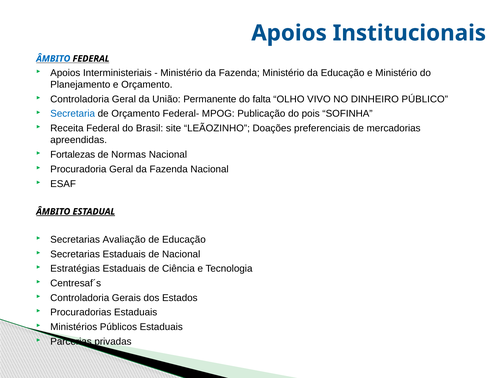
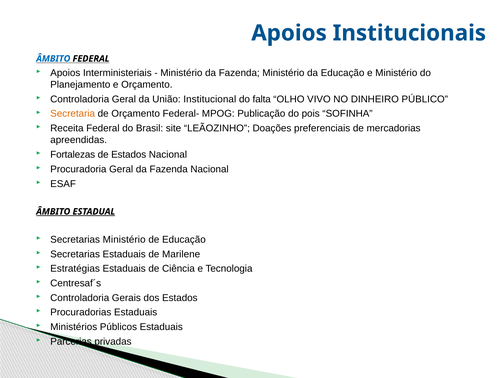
Permanente: Permanente -> Institucional
Secretaria colour: blue -> orange
de Normas: Normas -> Estados
Secretarias Avaliação: Avaliação -> Ministério
de Nacional: Nacional -> Marilene
